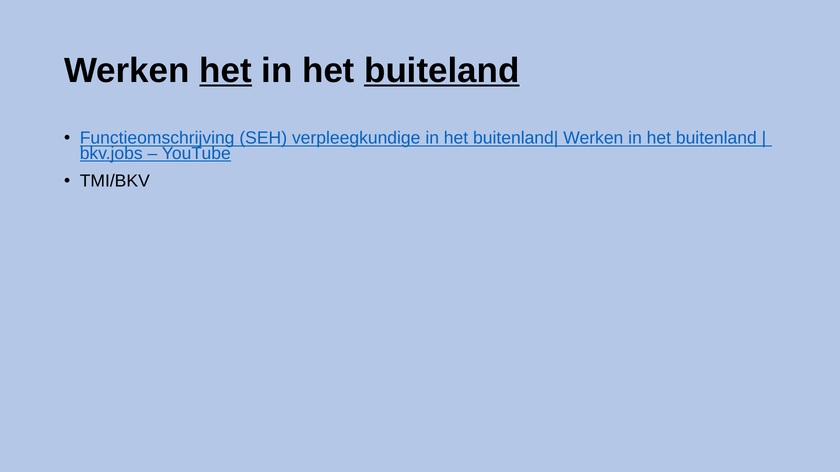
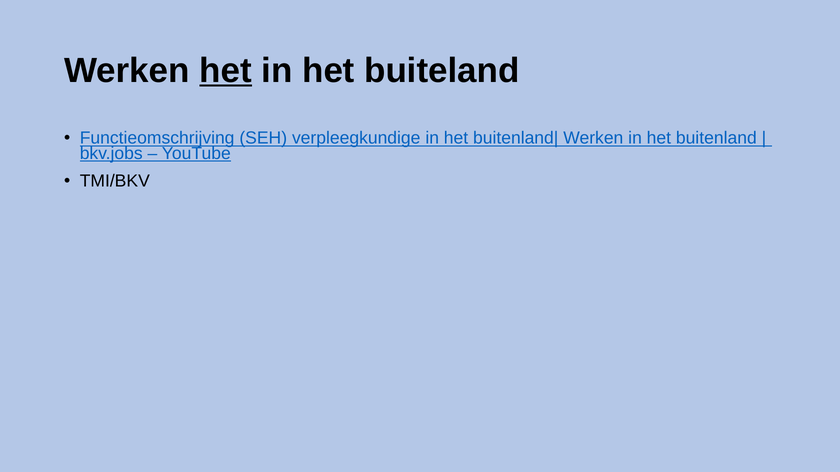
buiteland underline: present -> none
